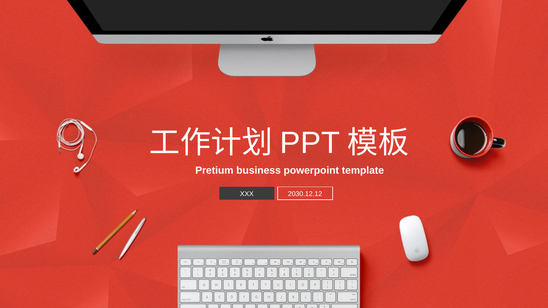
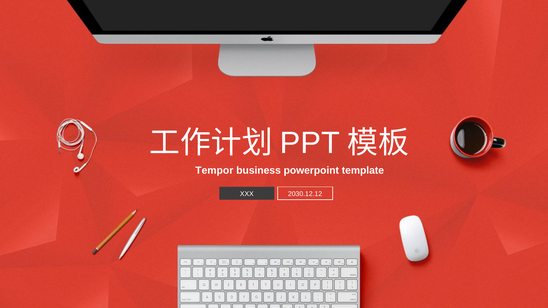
Pretium: Pretium -> Tempor
